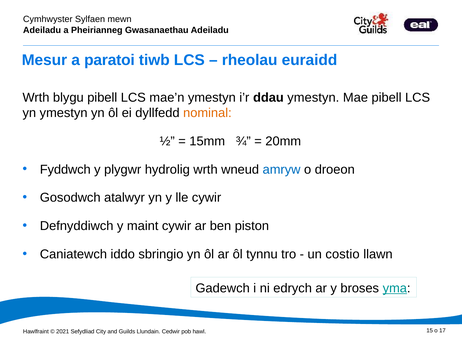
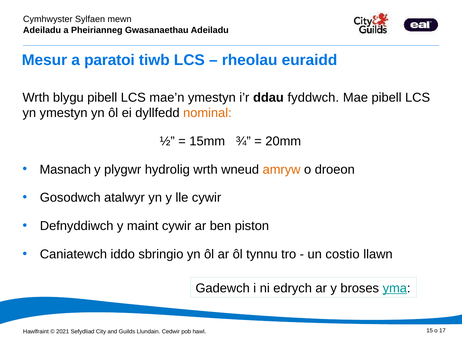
ddau ymestyn: ymestyn -> fyddwch
Fyddwch: Fyddwch -> Masnach
amryw colour: blue -> orange
